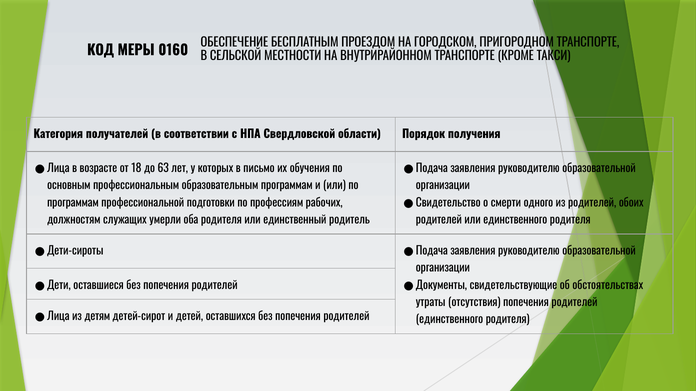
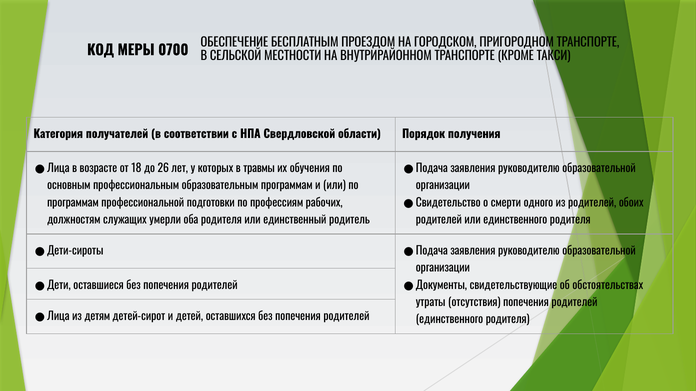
0160: 0160 -> 0700
63: 63 -> 26
письмо: письмо -> травмы
